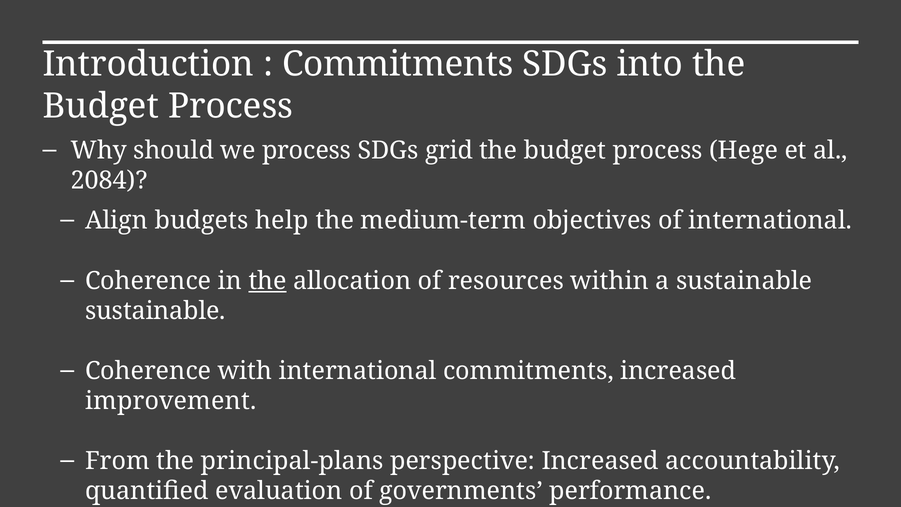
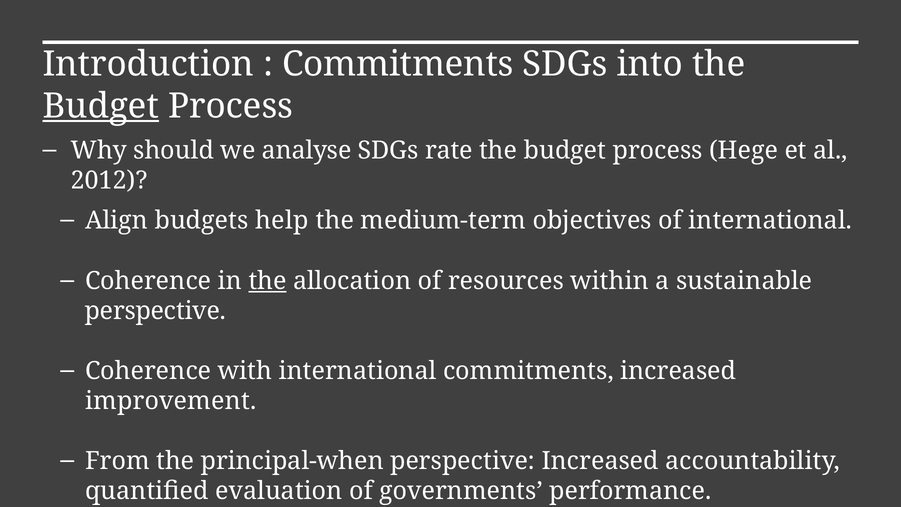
Budget at (101, 106) underline: none -> present
we process: process -> analyse
grid: grid -> rate
2084: 2084 -> 2012
sustainable at (155, 311): sustainable -> perspective
principal-plans: principal-plans -> principal-when
